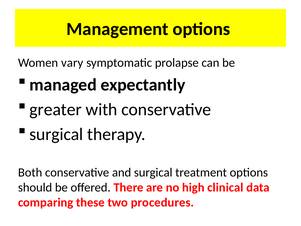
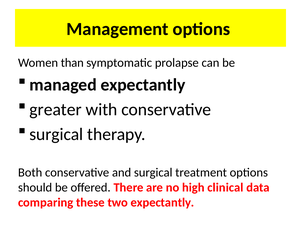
vary: vary -> than
two procedures: procedures -> expectantly
